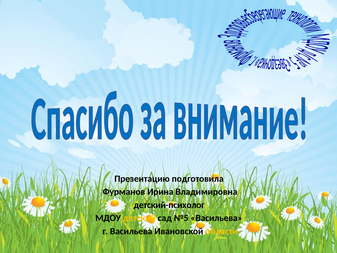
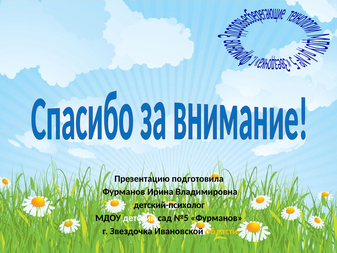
детский colour: yellow -> white
№5 Васильева: Васильева -> Фурманов
г Васильева: Васильева -> Звездочка
